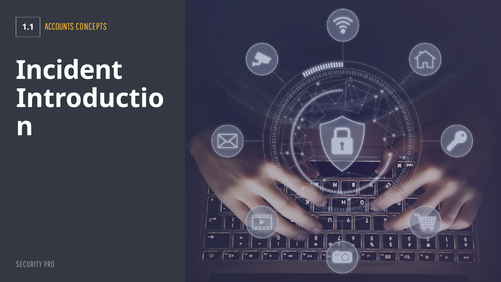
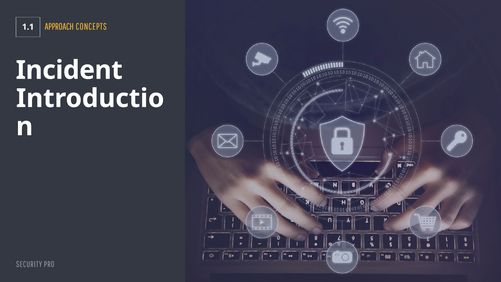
ACCOUNTS: ACCOUNTS -> APPROACH
